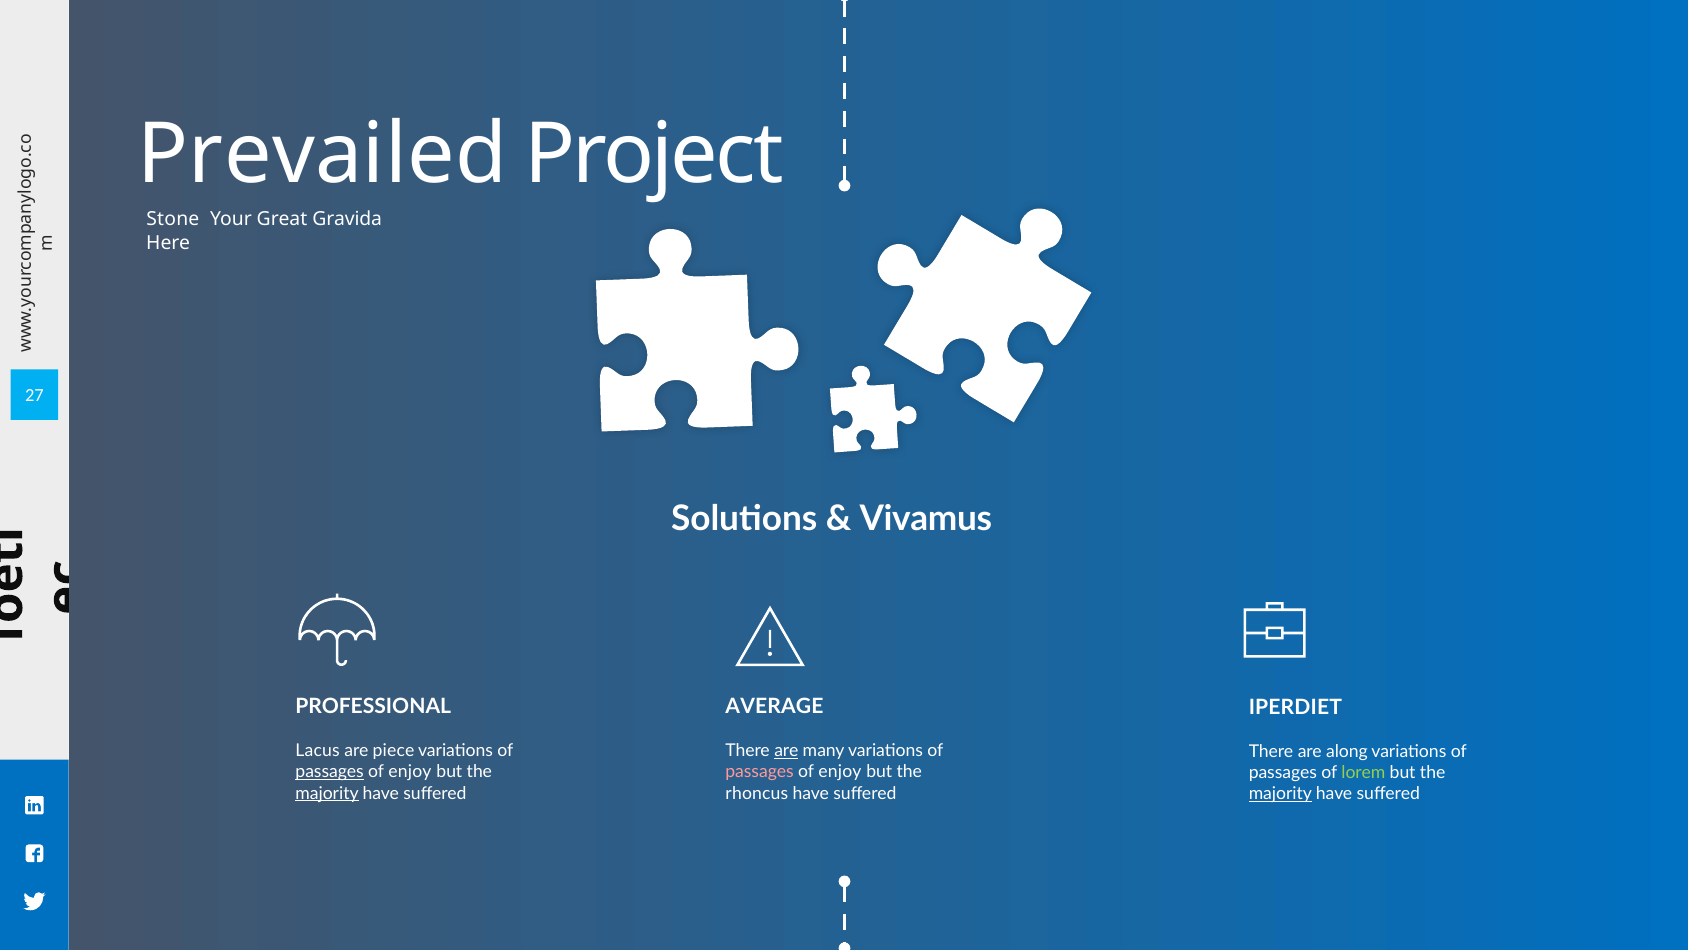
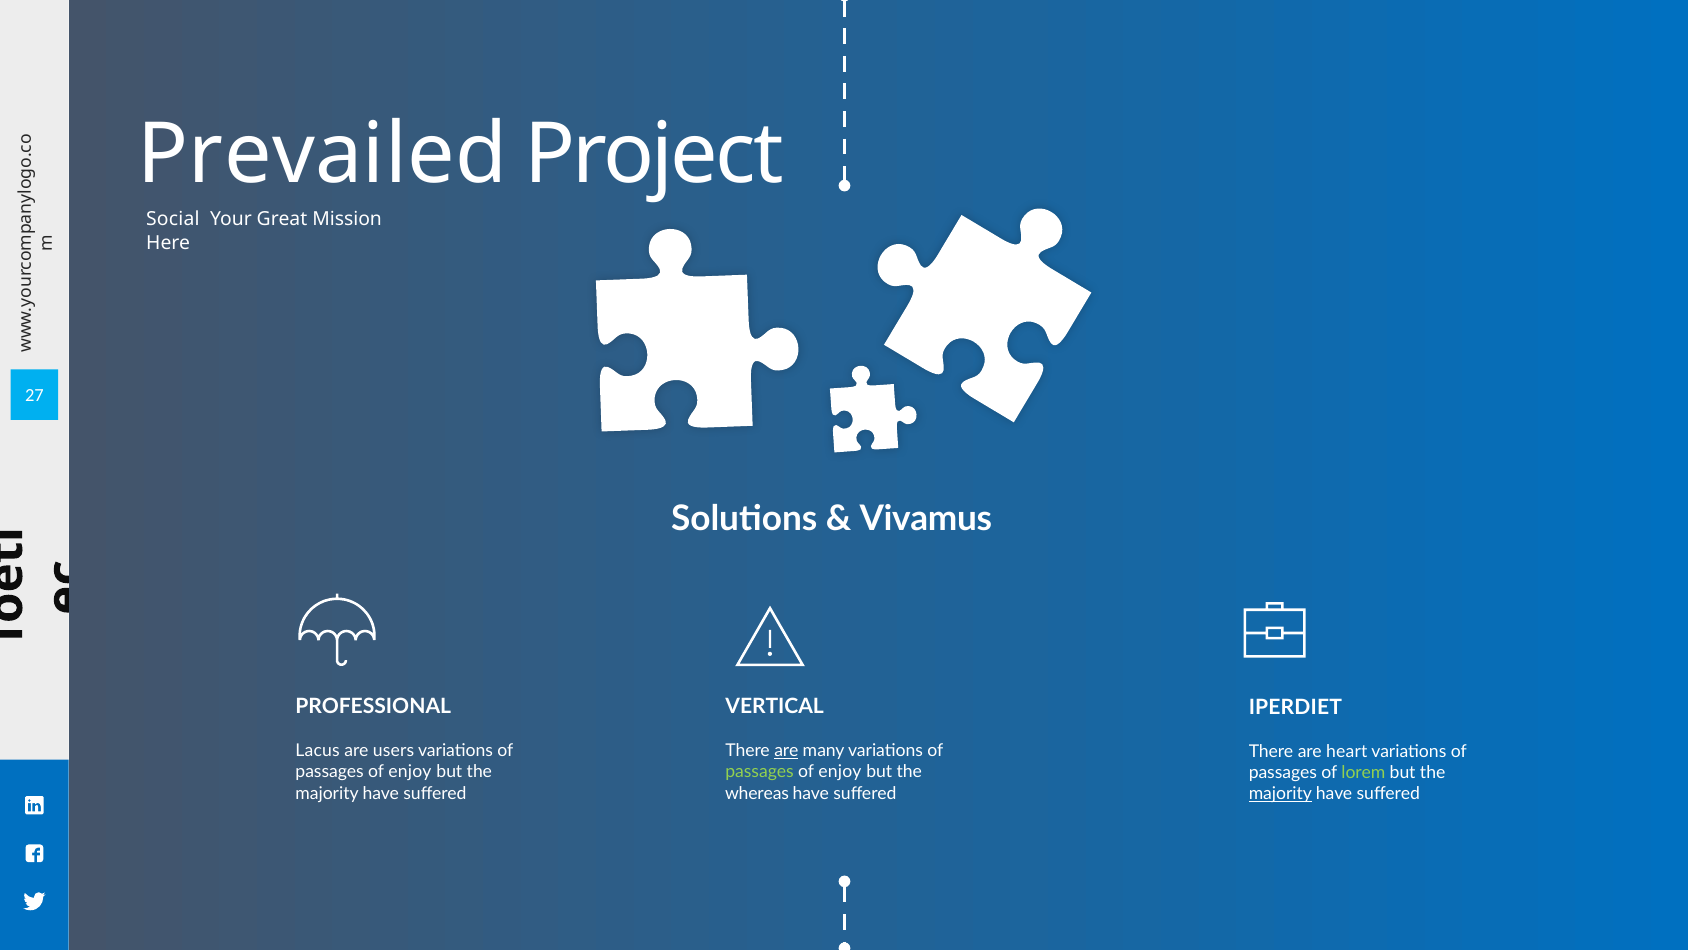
Stone: Stone -> Social
Gravida: Gravida -> Mission
AVERAGE: AVERAGE -> VERTICAL
piece: piece -> users
along: along -> heart
passages at (330, 772) underline: present -> none
passages at (760, 772) colour: pink -> light green
majority at (327, 793) underline: present -> none
rhoncus: rhoncus -> whereas
